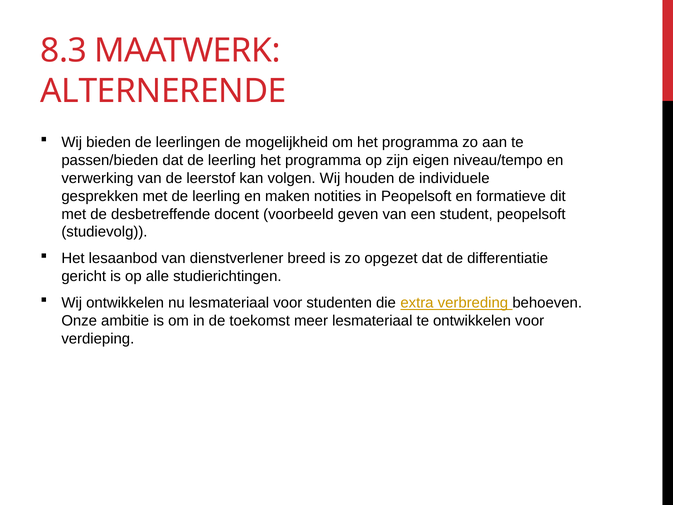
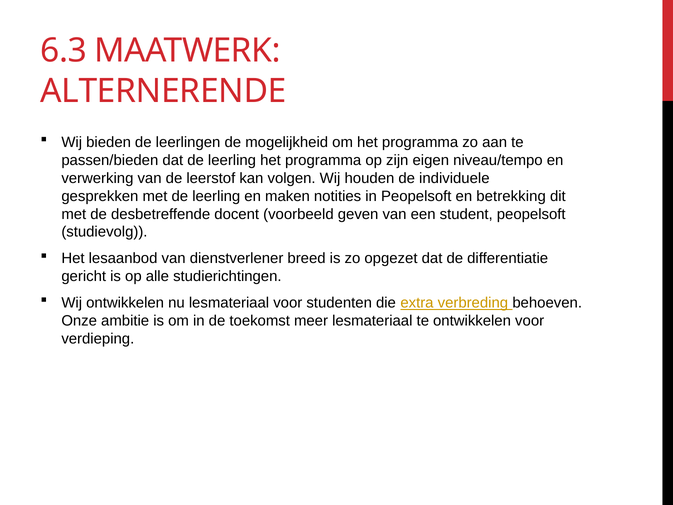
8.3: 8.3 -> 6.3
formatieve: formatieve -> betrekking
